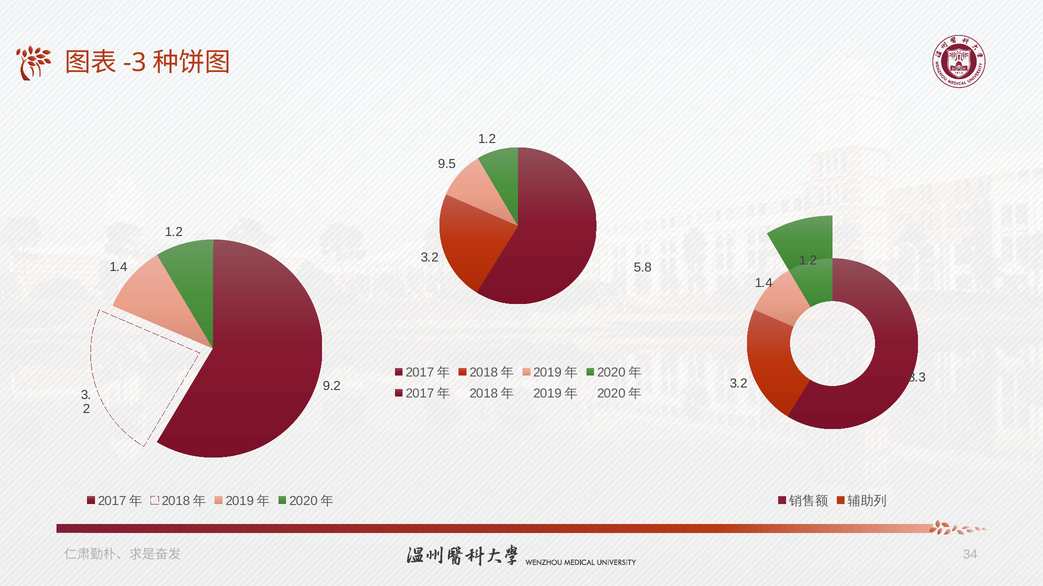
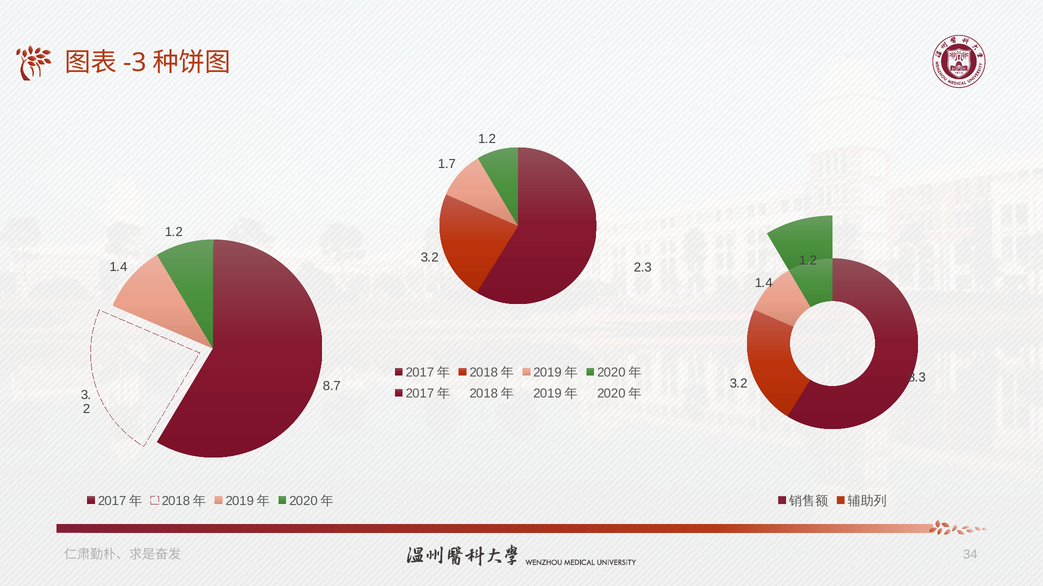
9.5: 9.5 -> 1.7
5.8: 5.8 -> 2.3
9.2: 9.2 -> 8.7
